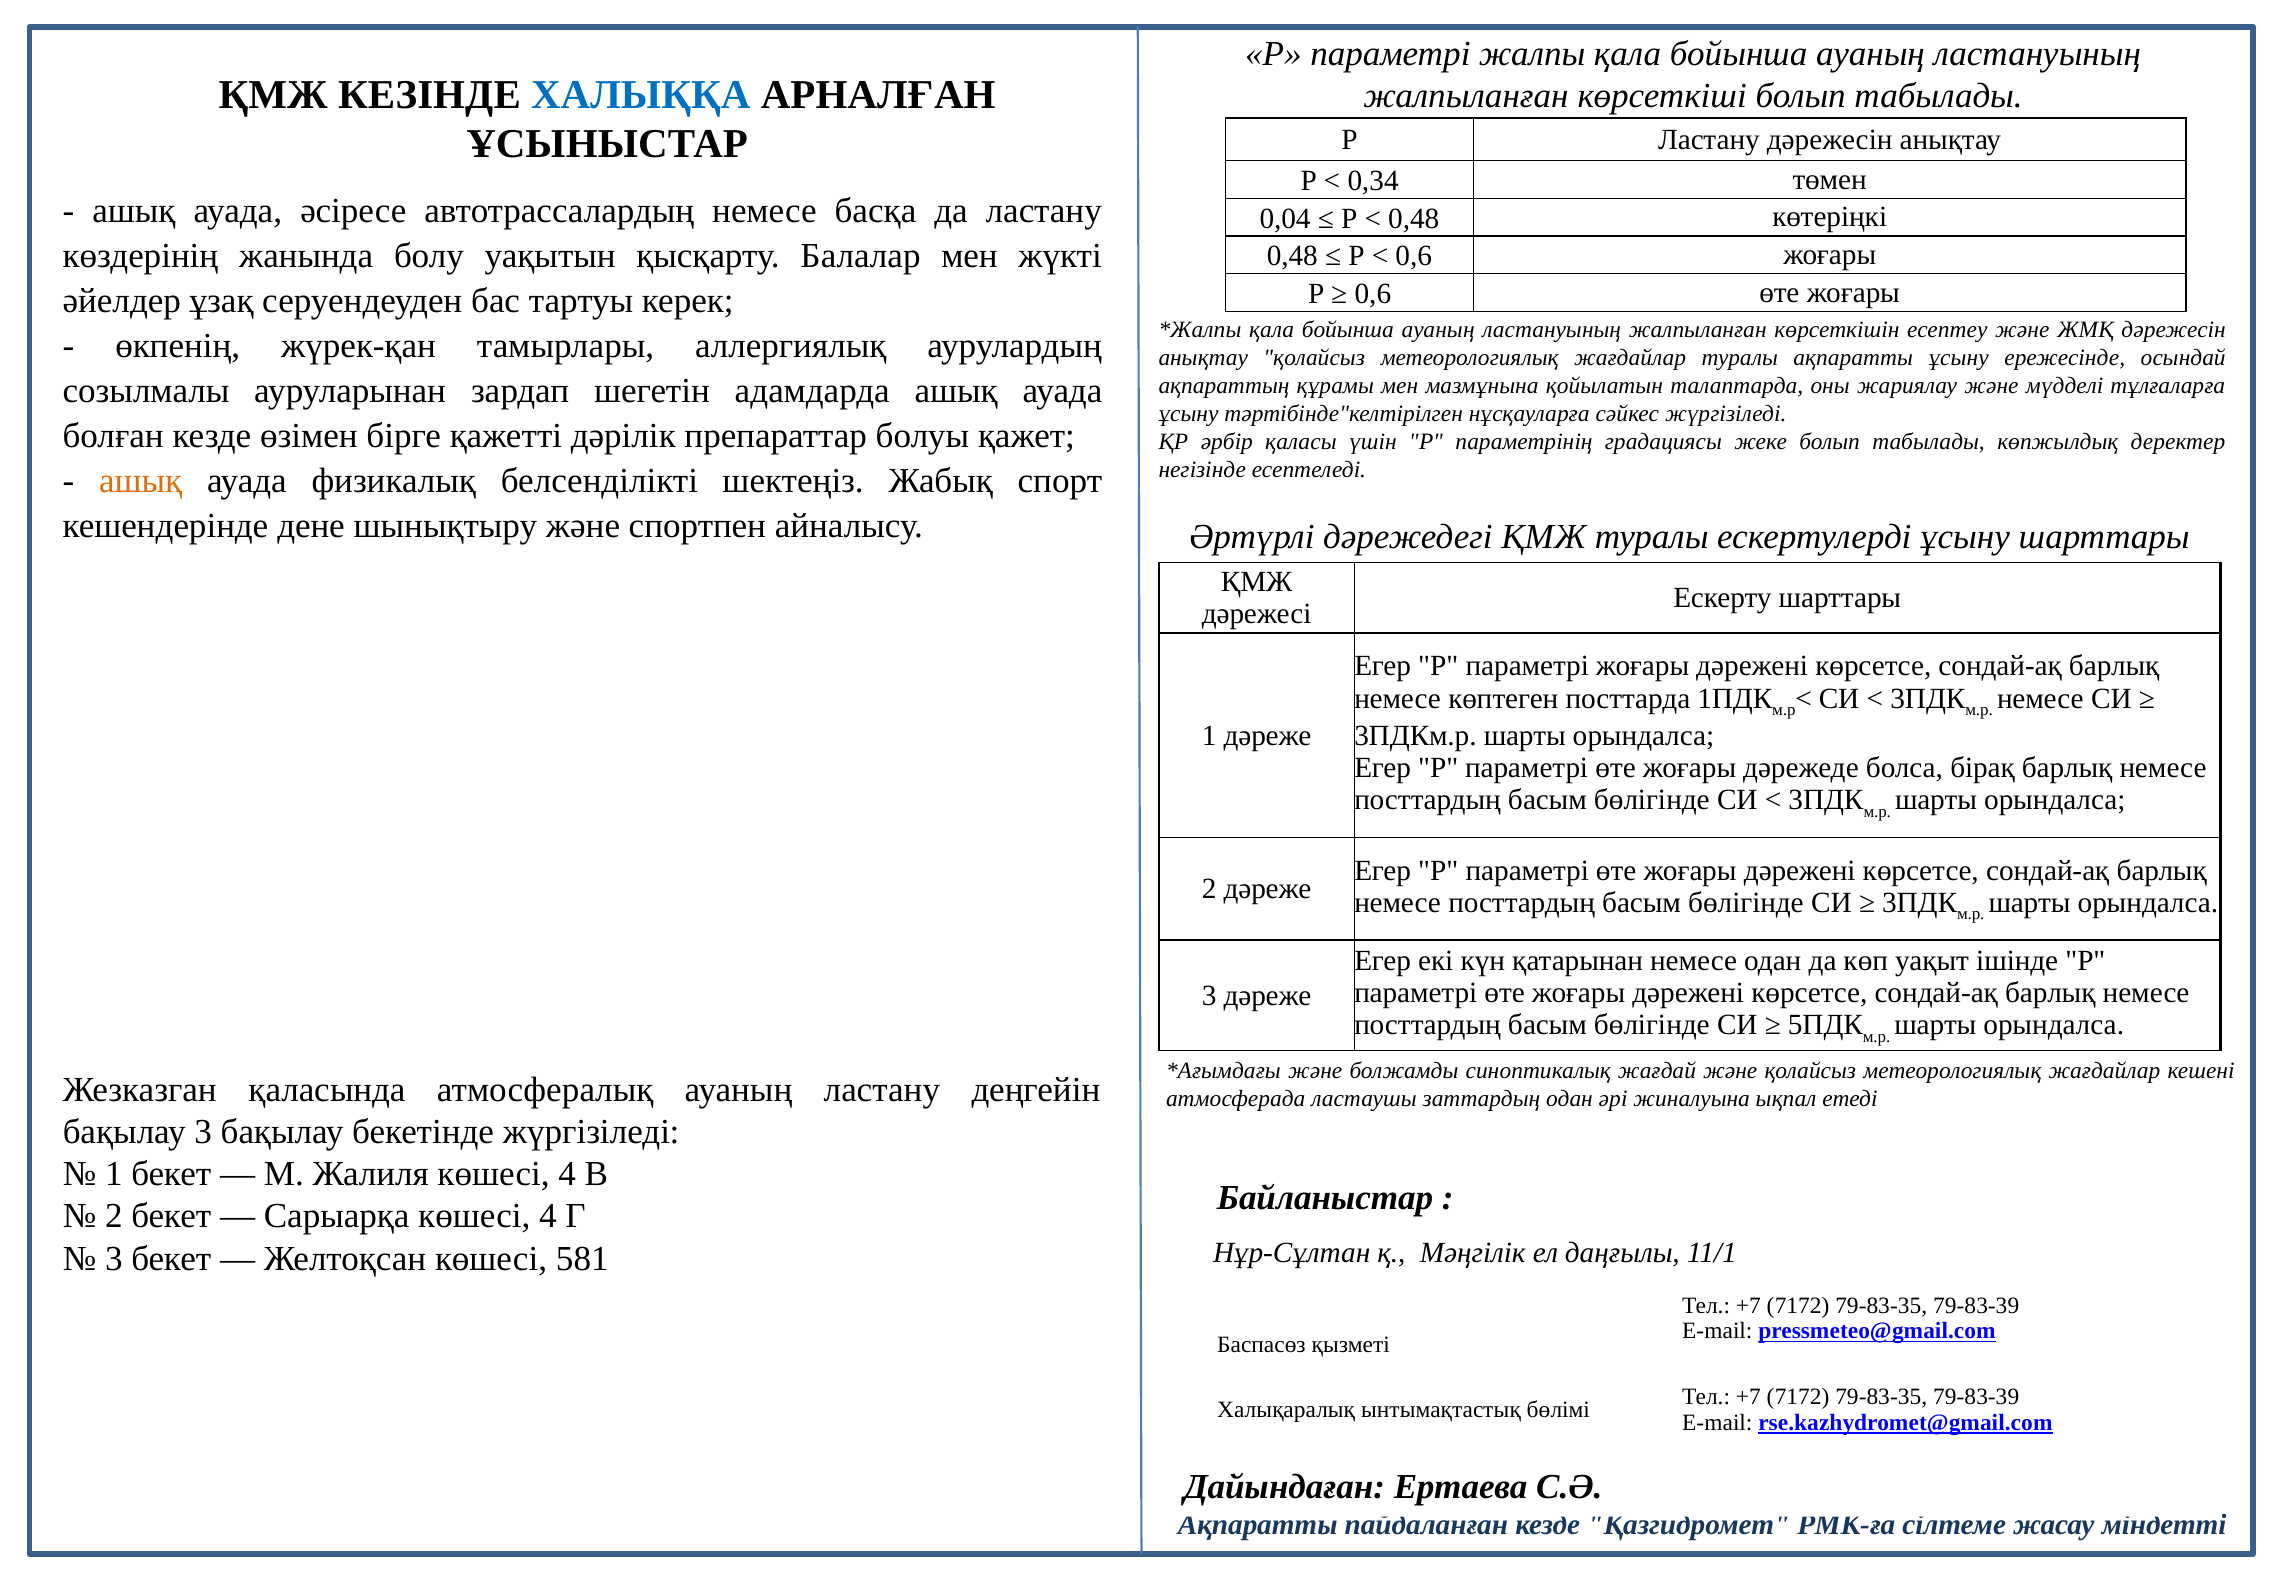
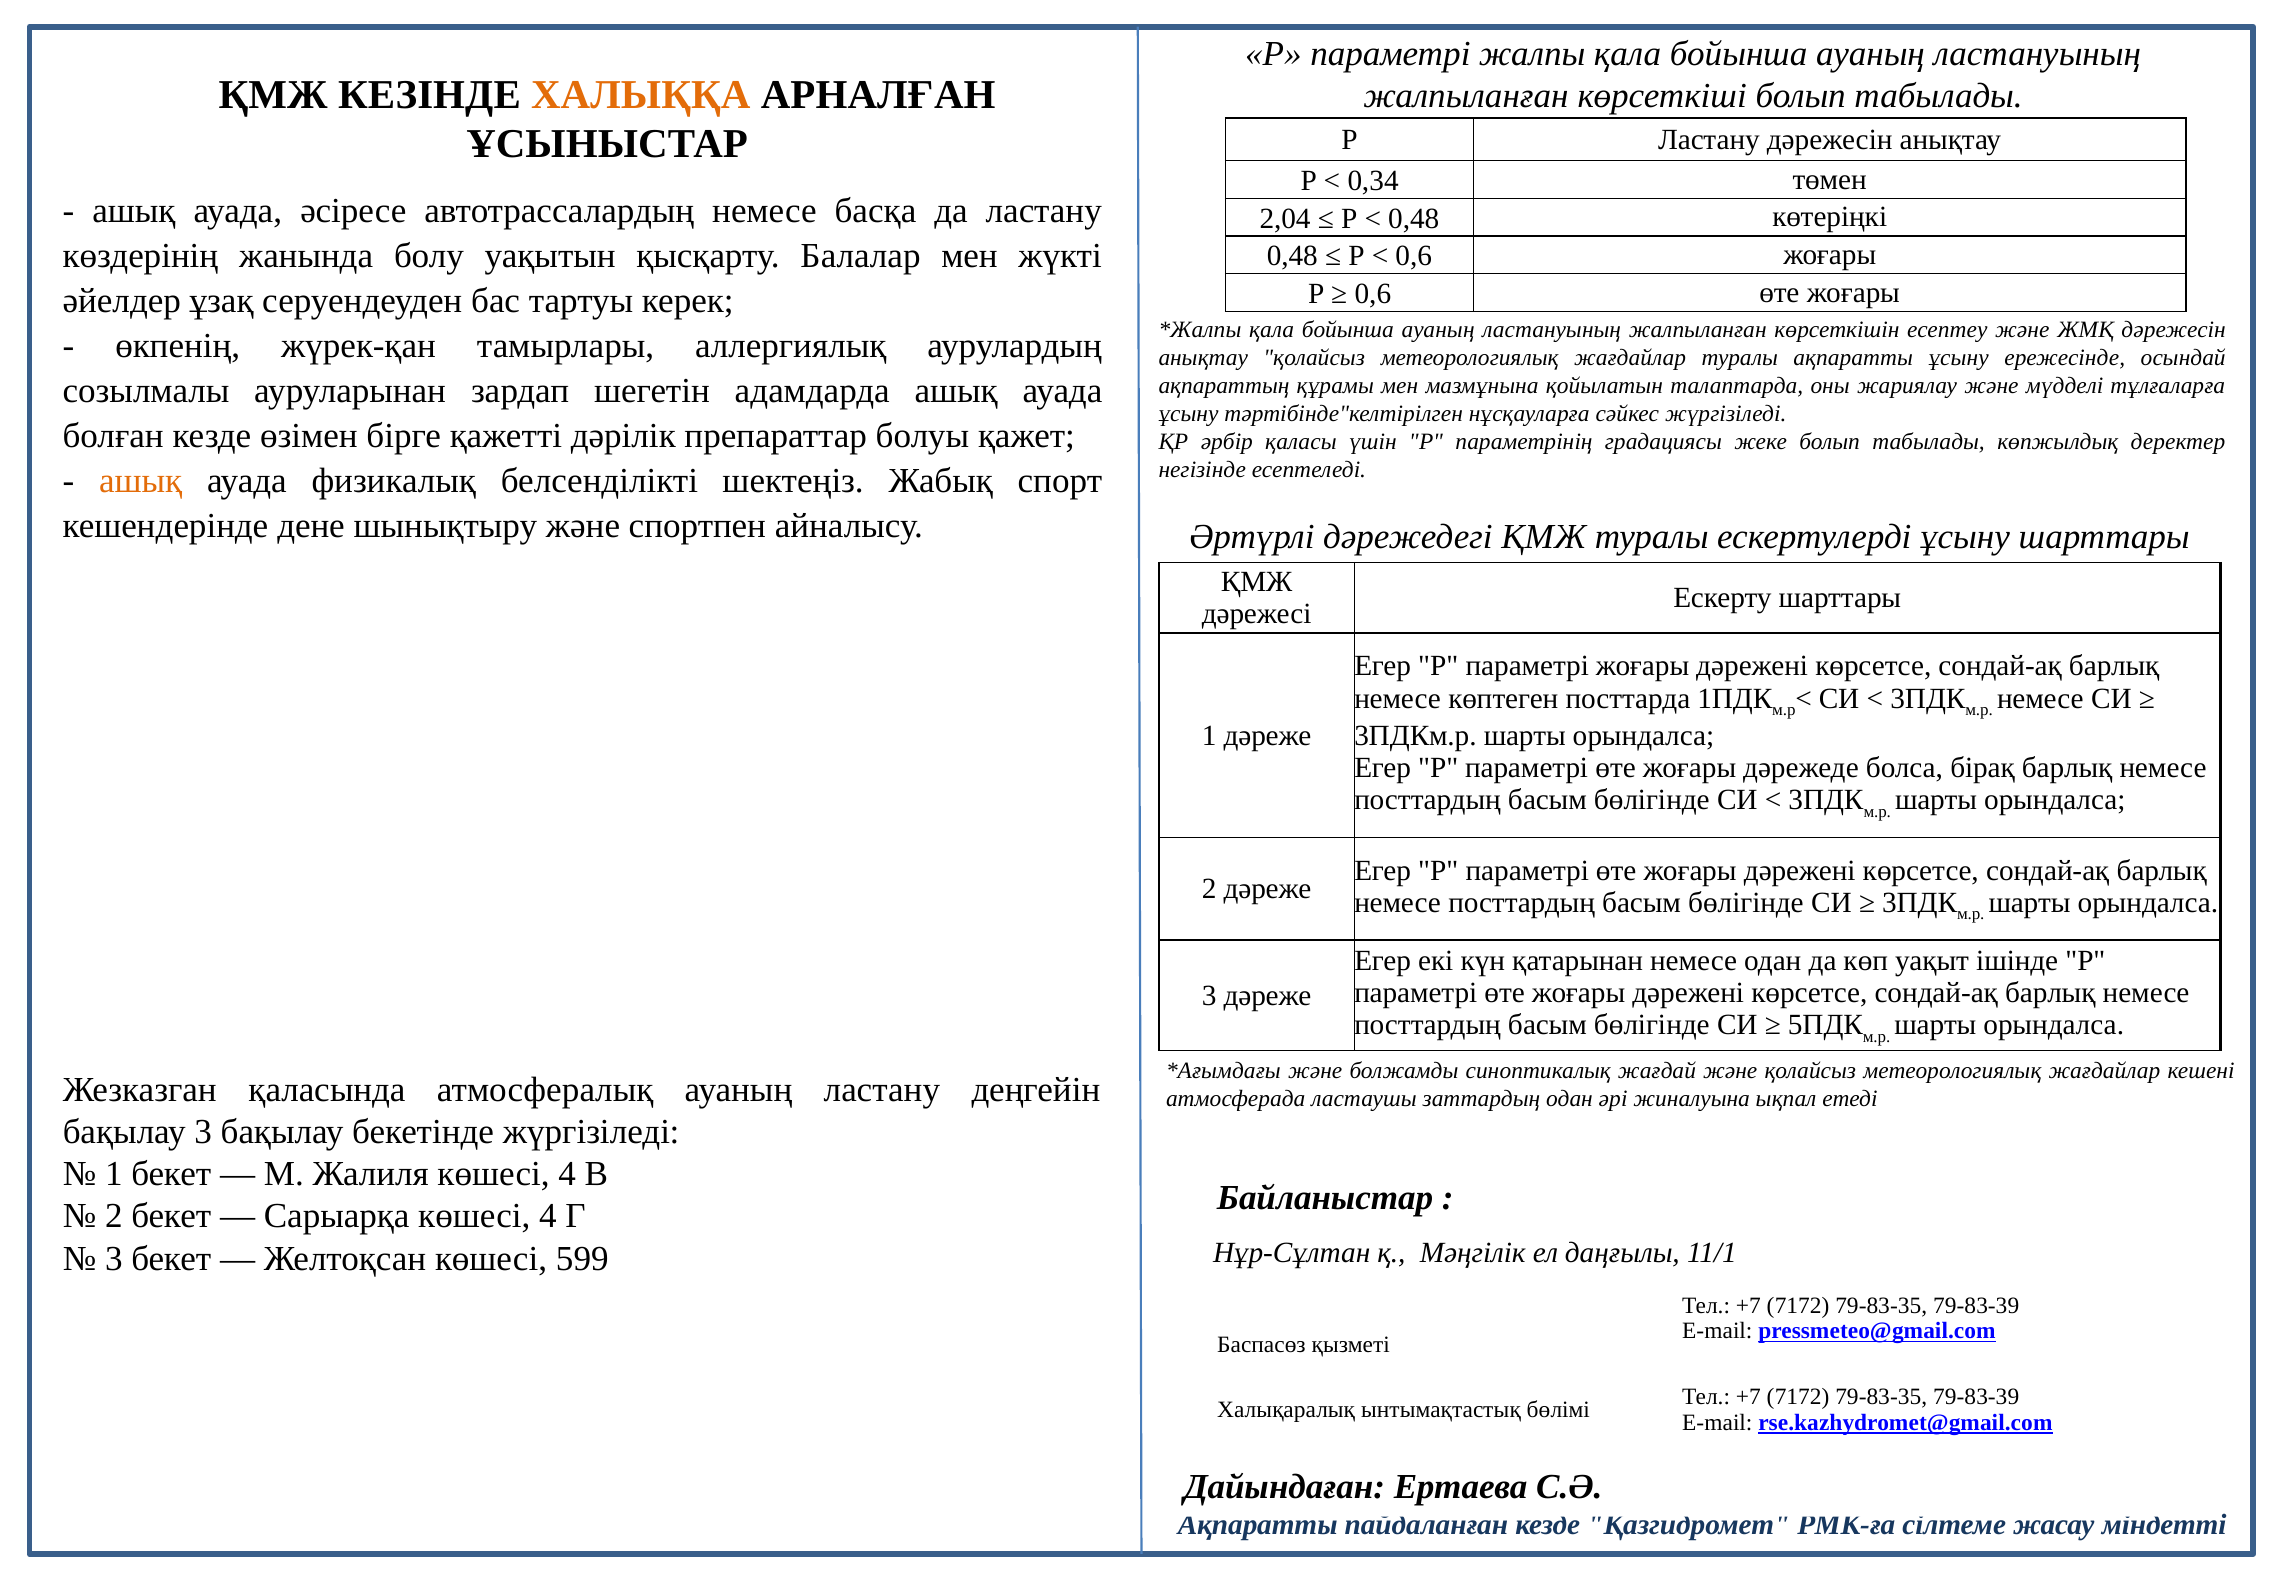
ХАЛЫҚҚА colour: blue -> orange
0,04: 0,04 -> 2,04
581: 581 -> 599
